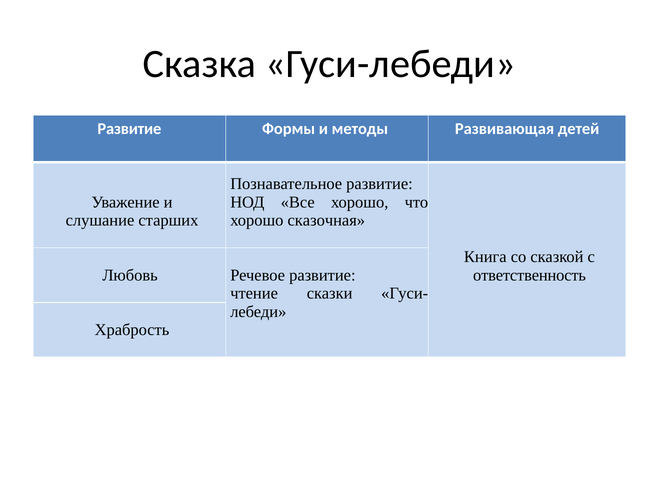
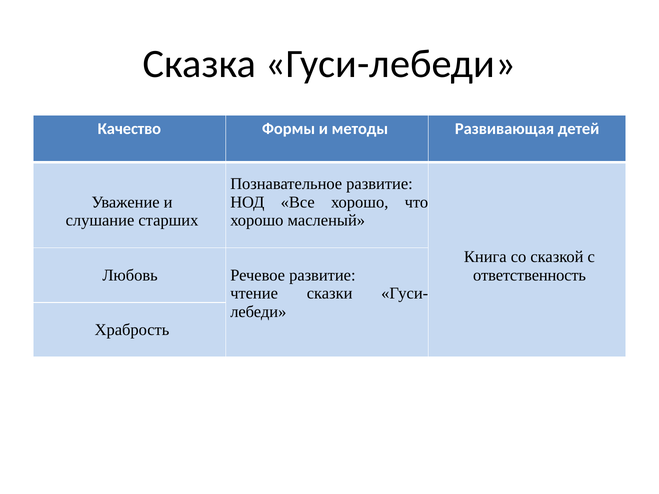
Развитие at (129, 129): Развитие -> Качество
сказочная: сказочная -> масленый
